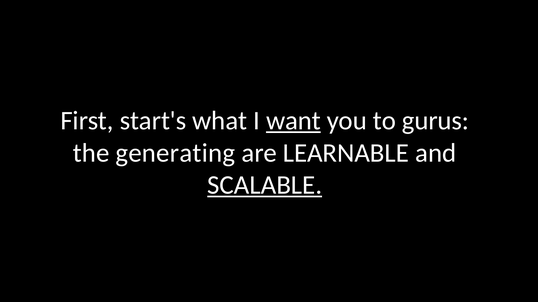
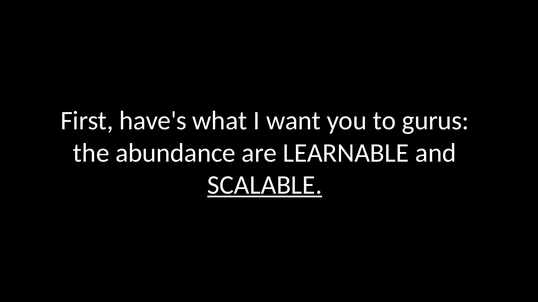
start's: start's -> have's
want underline: present -> none
generating: generating -> abundance
